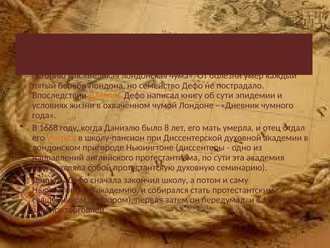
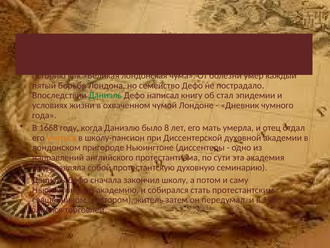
Даниэль at (105, 95) colour: orange -> green
об сути: сути -> стал
первая: первая -> житель
